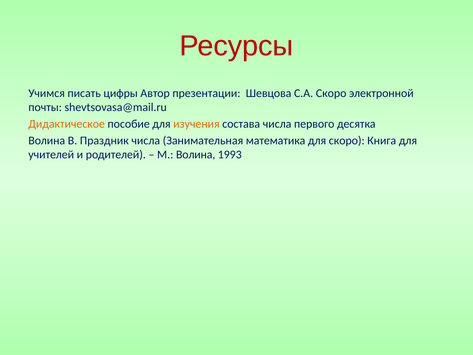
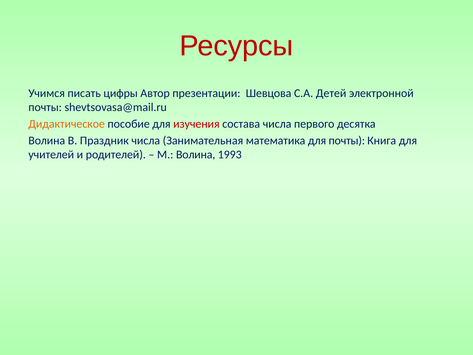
С.А Скоро: Скоро -> Детей
изучения colour: orange -> red
для скоро: скоро -> почты
